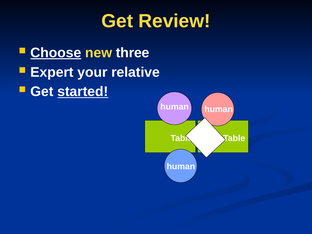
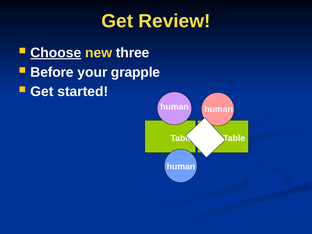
Expert: Expert -> Before
relative: relative -> grapple
started underline: present -> none
